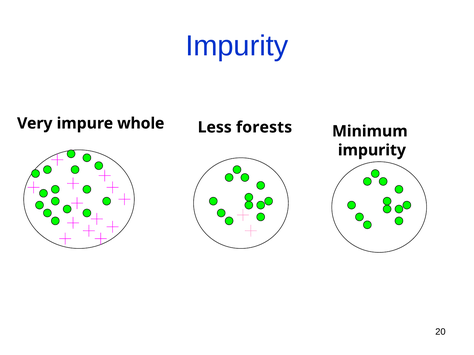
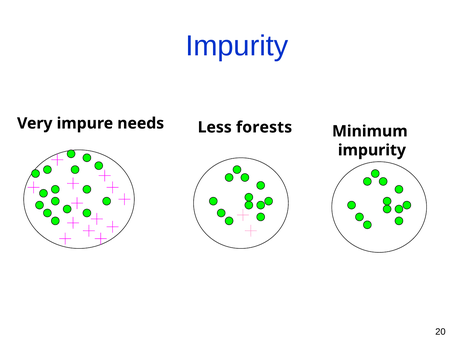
whole: whole -> needs
